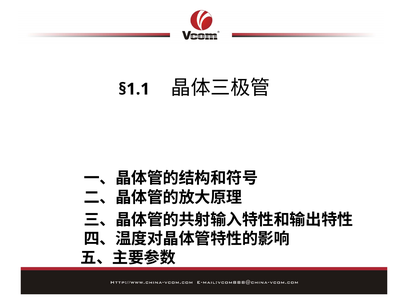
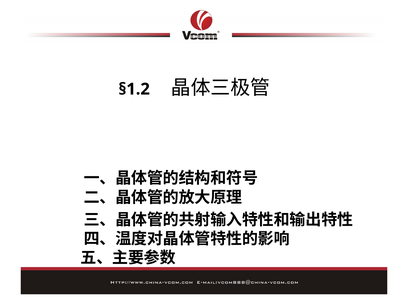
§1.1: §1.1 -> §1.2
